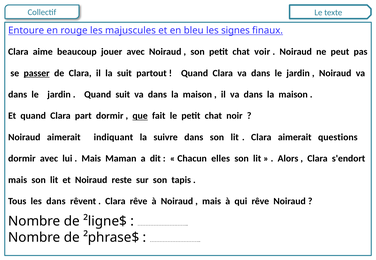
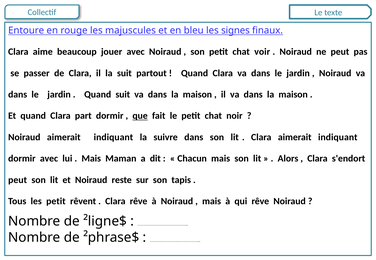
passer underline: present -> none
Clara aimerait questions: questions -> indiquant
Chacun elles: elles -> mais
mais at (18, 180): mais -> peut
les dans: dans -> petit
